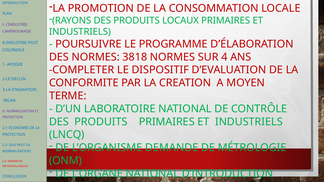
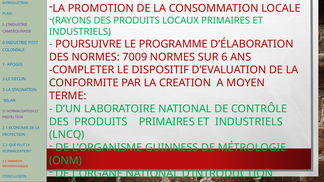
3818: 3818 -> 7009
4: 4 -> 6
DEMANDE: DEMANDE -> GUINNESS
